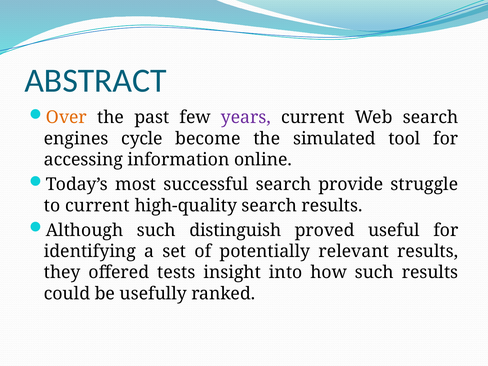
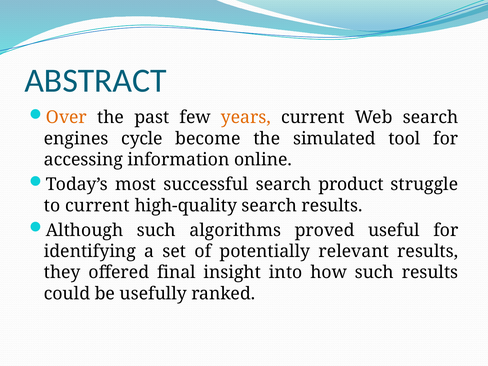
years colour: purple -> orange
provide: provide -> product
distinguish: distinguish -> algorithms
tests: tests -> final
